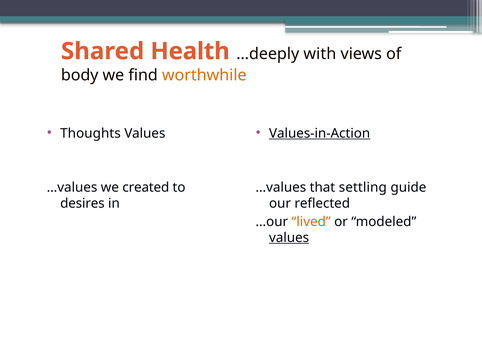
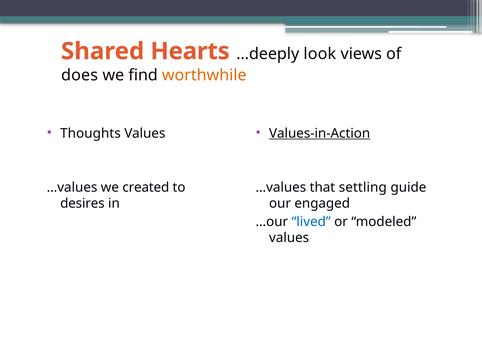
Health: Health -> Hearts
with: with -> look
body: body -> does
reflected: reflected -> engaged
lived colour: orange -> blue
values at (289, 238) underline: present -> none
